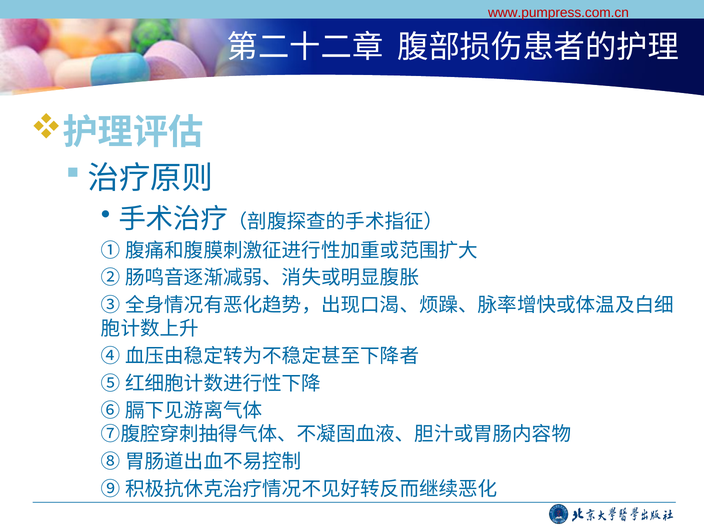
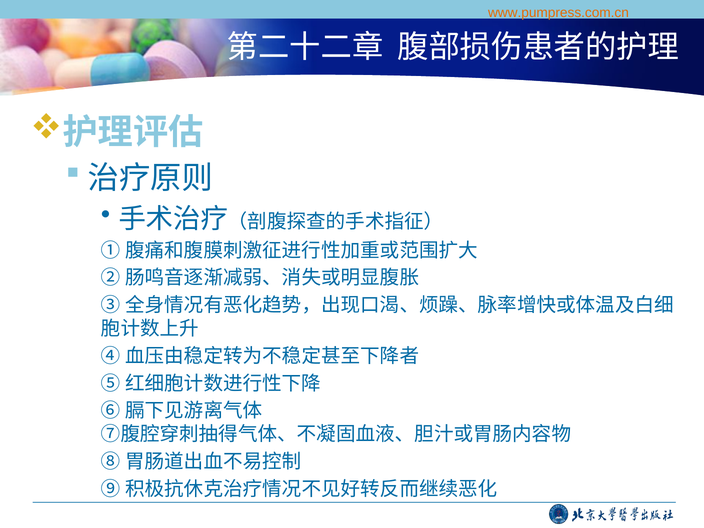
www.pumpress.com.cn colour: red -> orange
